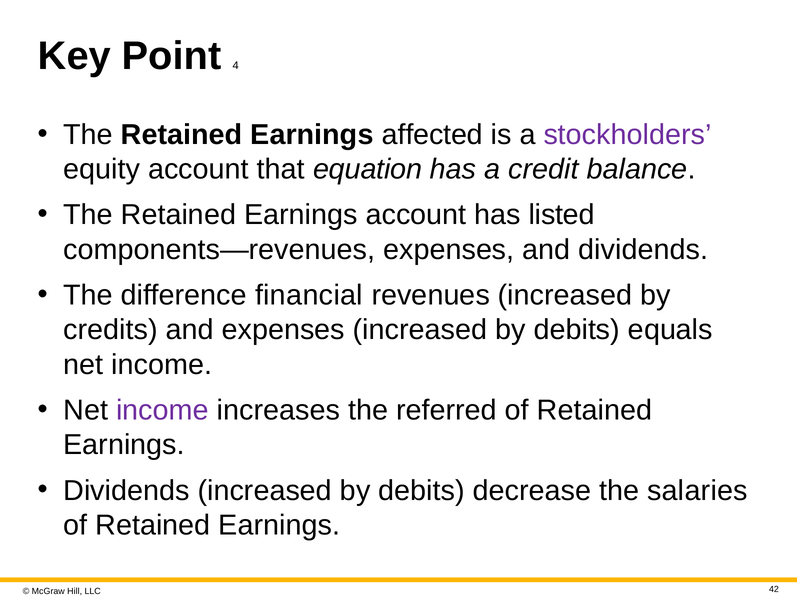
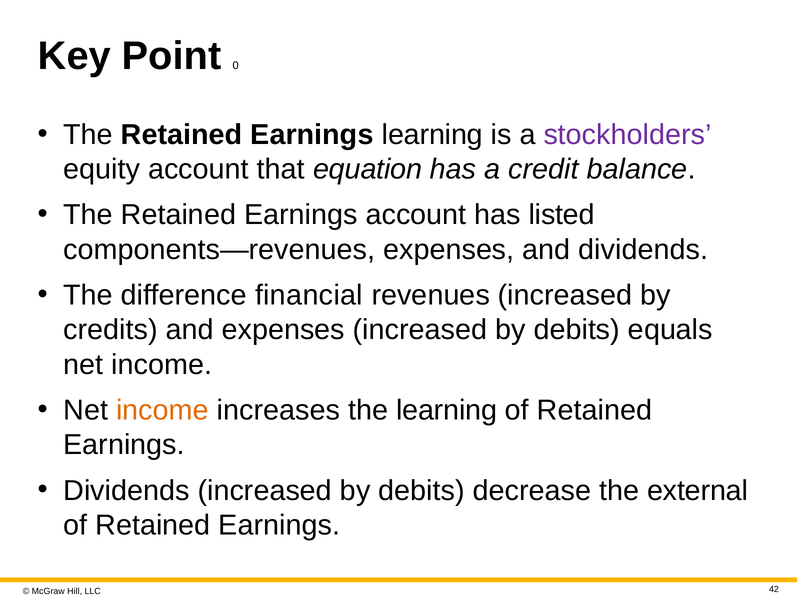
4: 4 -> 0
Earnings affected: affected -> learning
income at (162, 410) colour: purple -> orange
the referred: referred -> learning
salaries: salaries -> external
